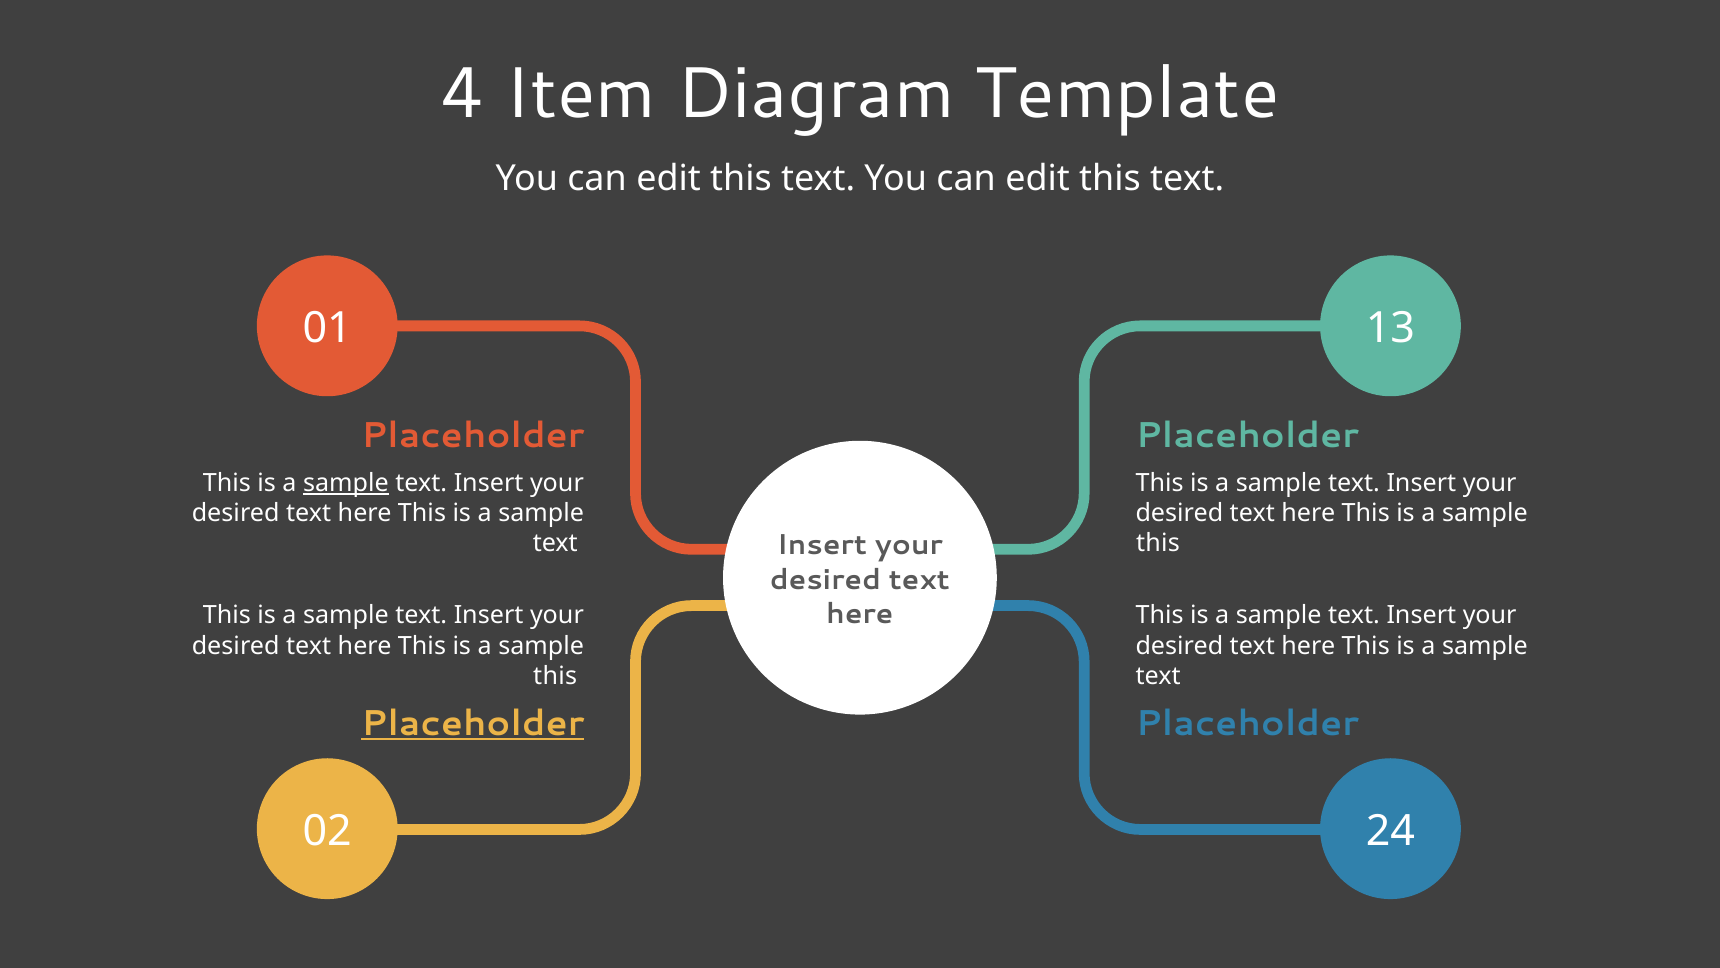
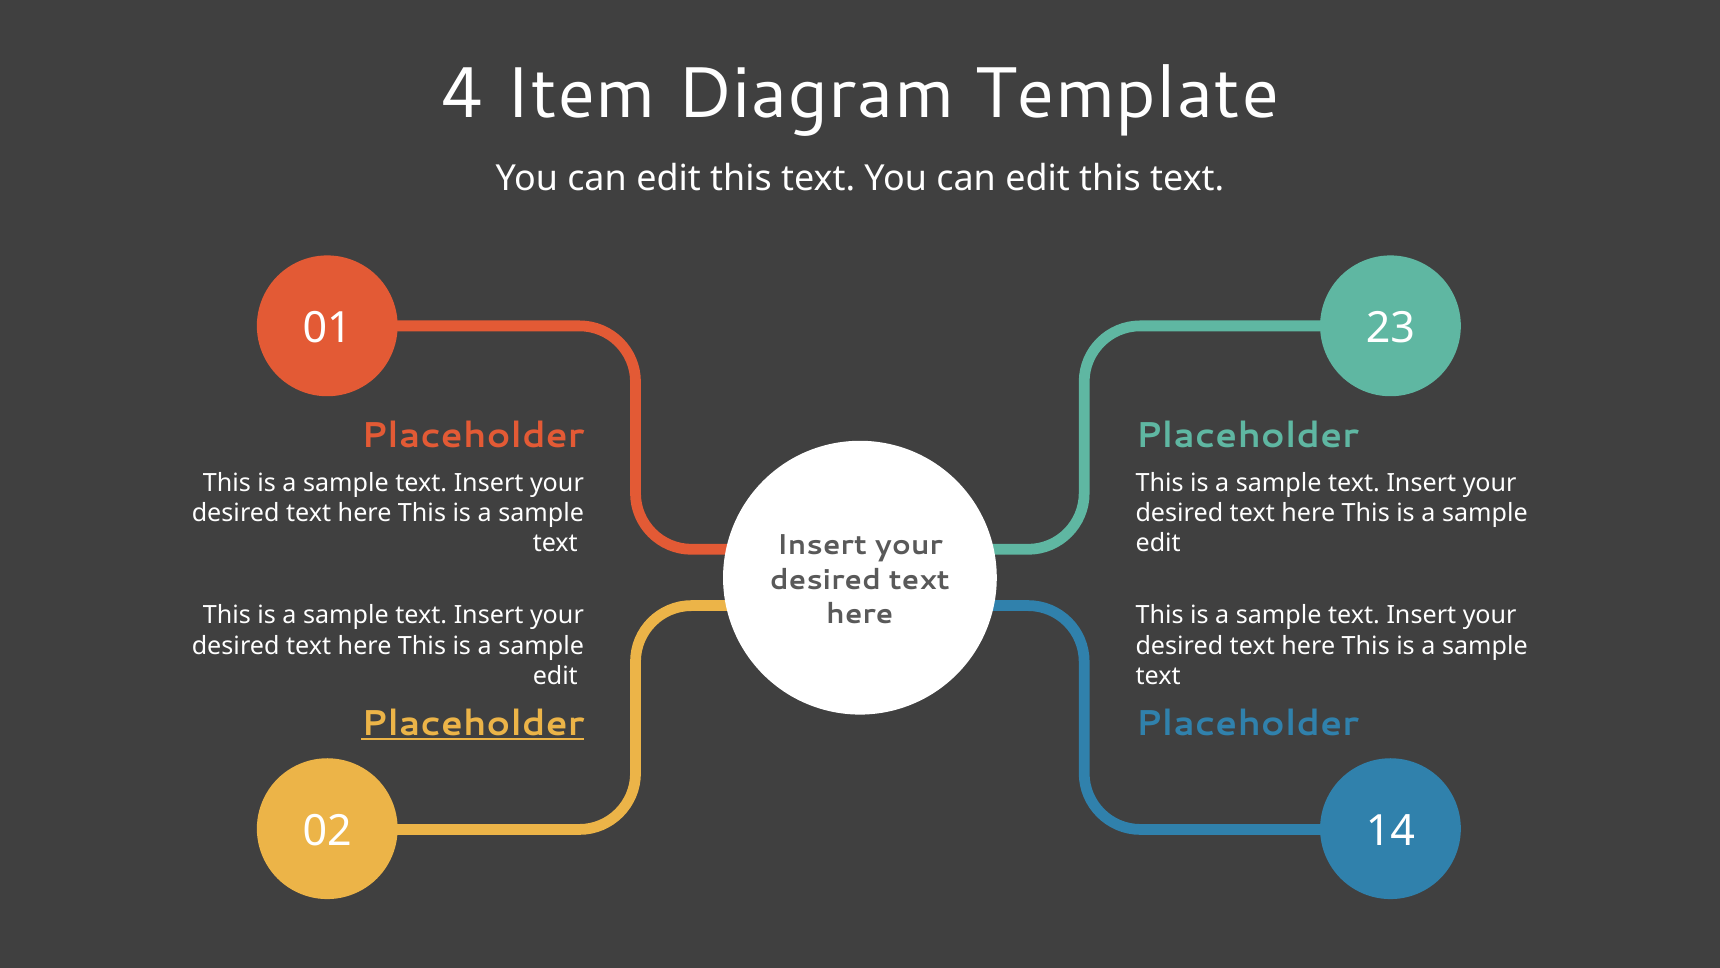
13: 13 -> 23
sample at (346, 483) underline: present -> none
this at (1158, 543): this -> edit
this at (555, 676): this -> edit
24: 24 -> 14
